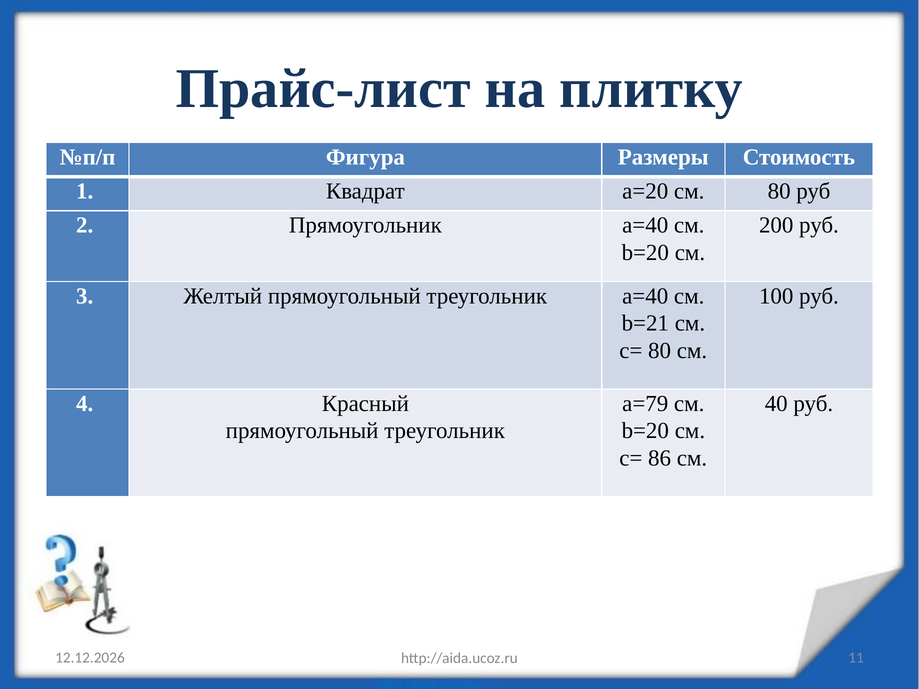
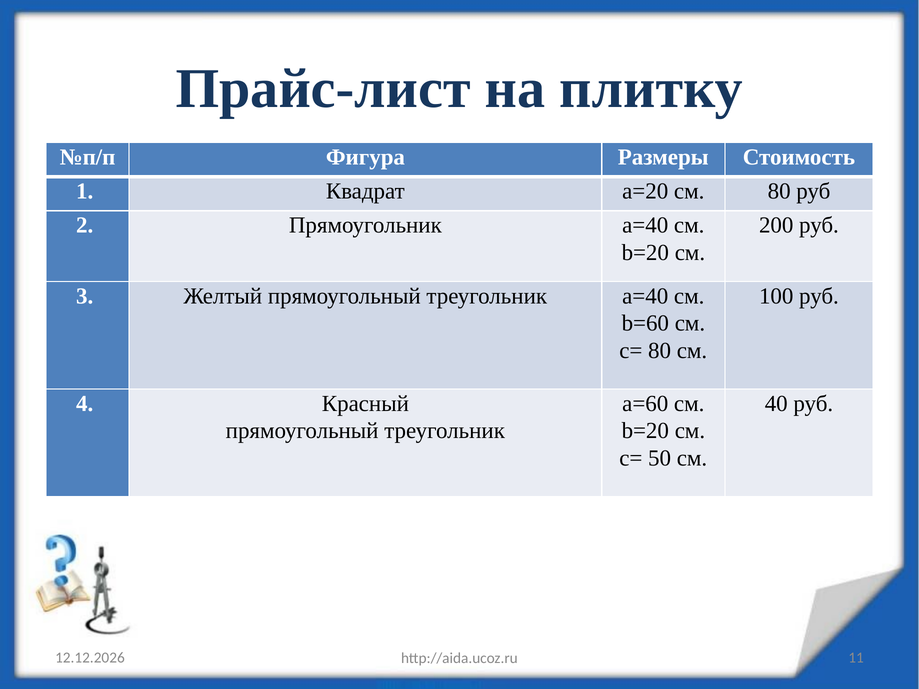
b=21: b=21 -> b=60
а=79: а=79 -> а=60
86: 86 -> 50
